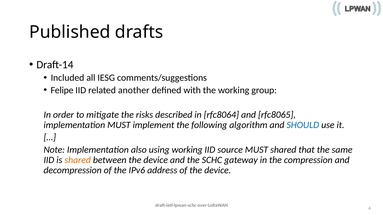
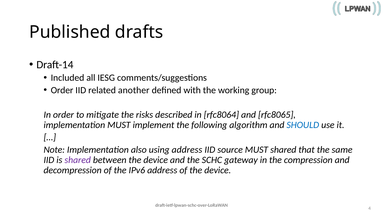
Felipe at (62, 90): Felipe -> Order
using working: working -> address
shared at (78, 160) colour: orange -> purple
